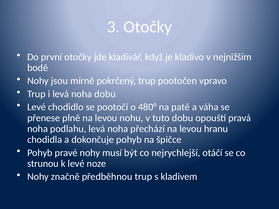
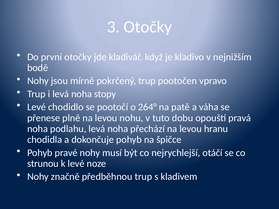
noha dobu: dobu -> stopy
480°: 480° -> 264°
